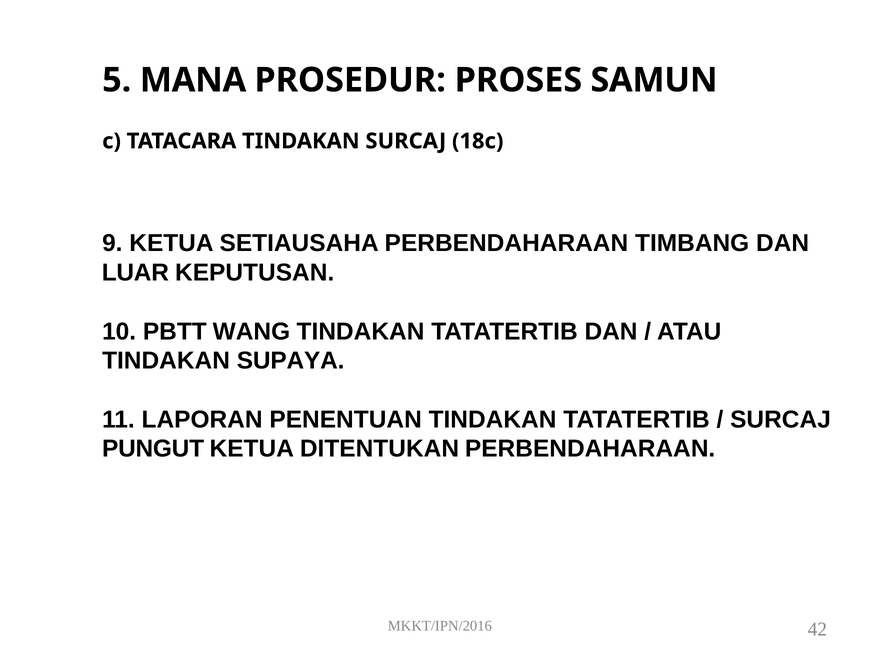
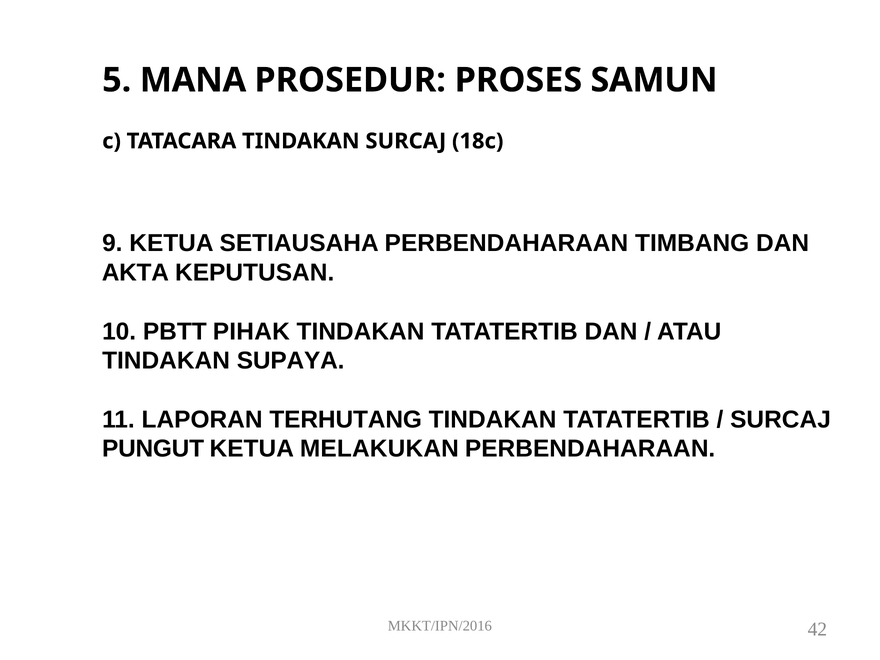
LUAR: LUAR -> AKTA
WANG: WANG -> PIHAK
PENENTUAN: PENENTUAN -> TERHUTANG
DITENTUKAN: DITENTUKAN -> MELAKUKAN
